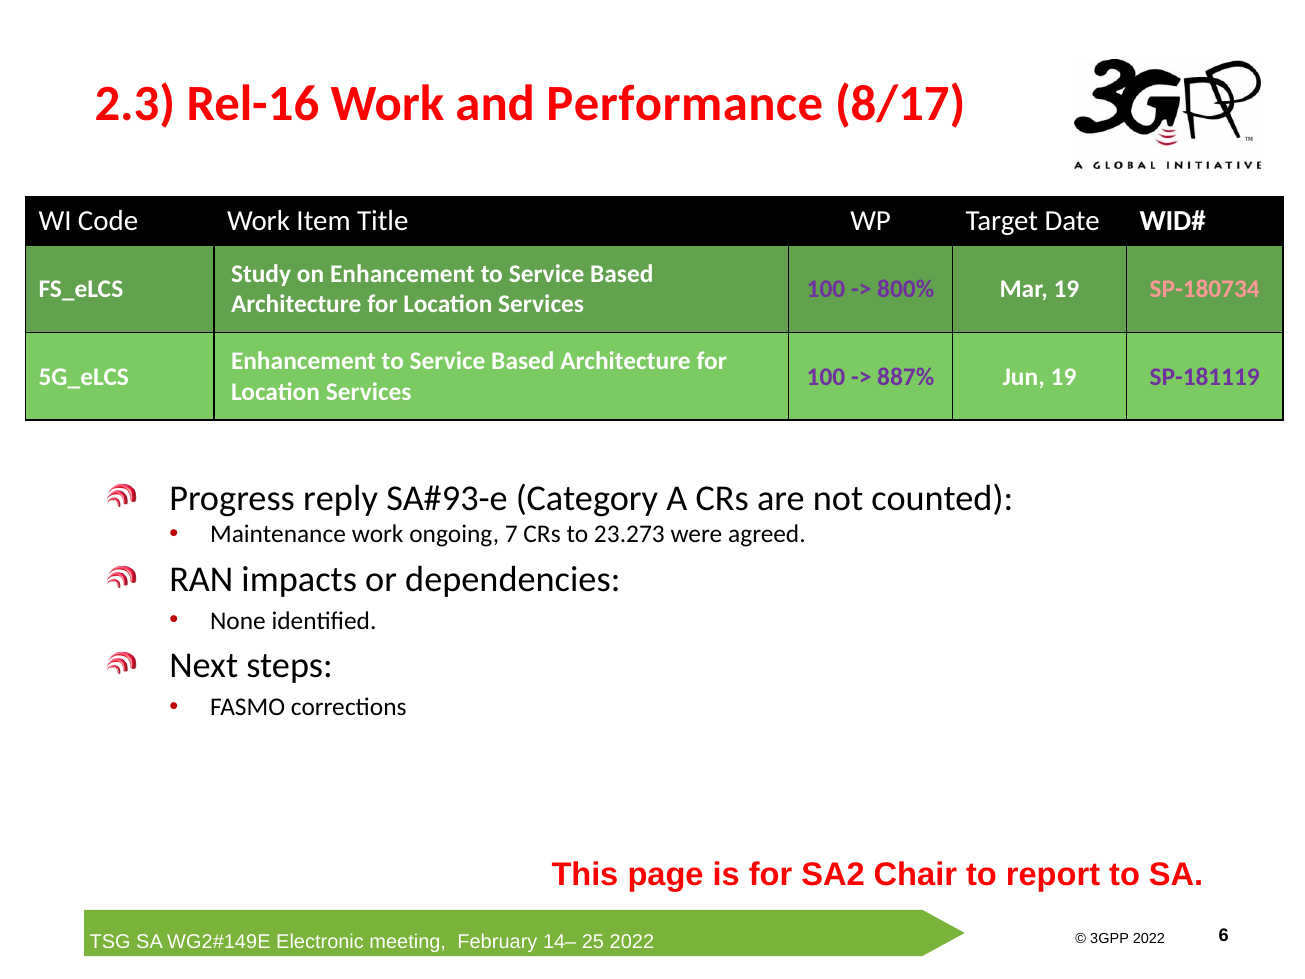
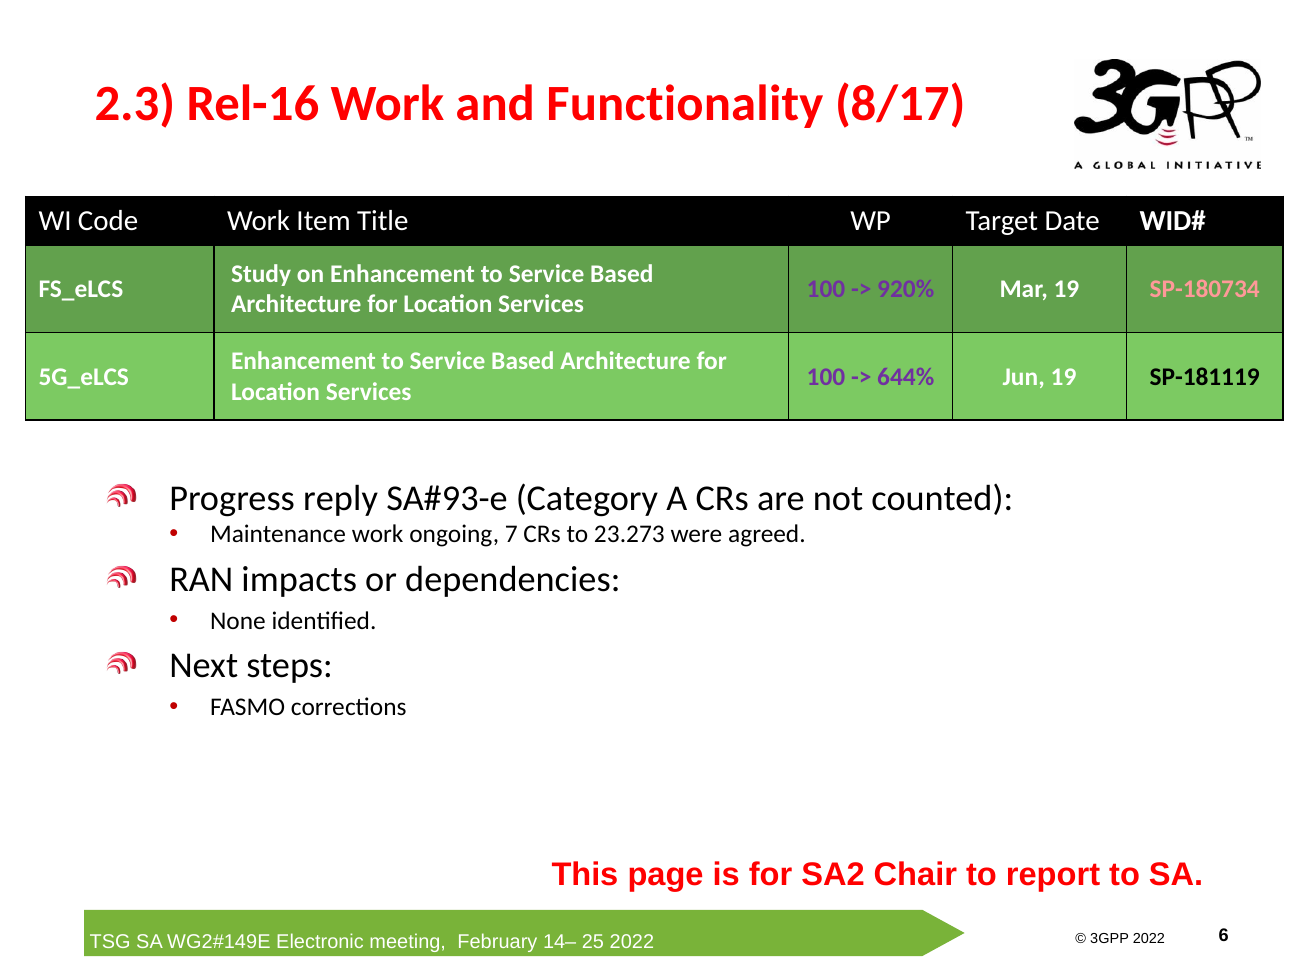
Performance: Performance -> Functionality
800%: 800% -> 920%
887%: 887% -> 644%
SP-181119 colour: purple -> black
